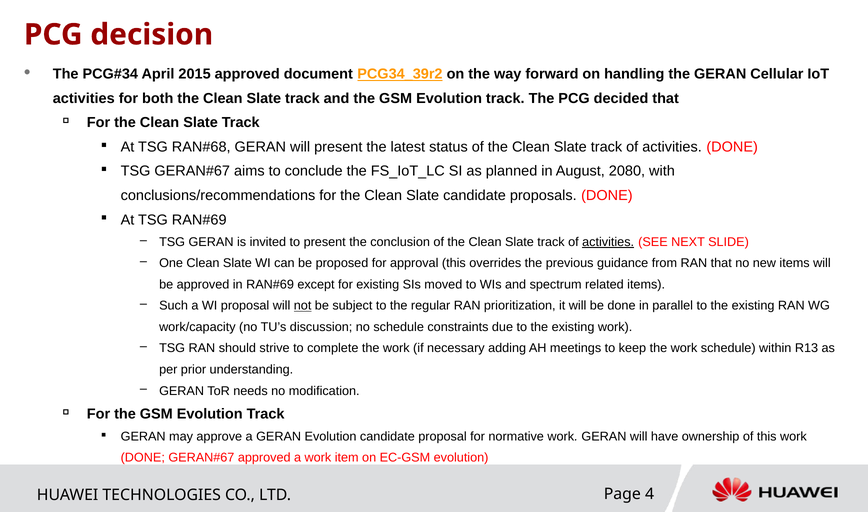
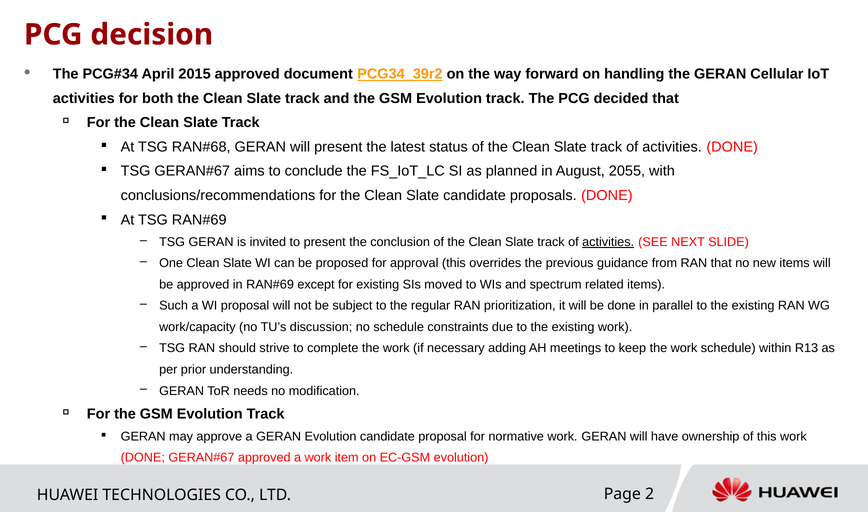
2080: 2080 -> 2055
not underline: present -> none
4: 4 -> 2
